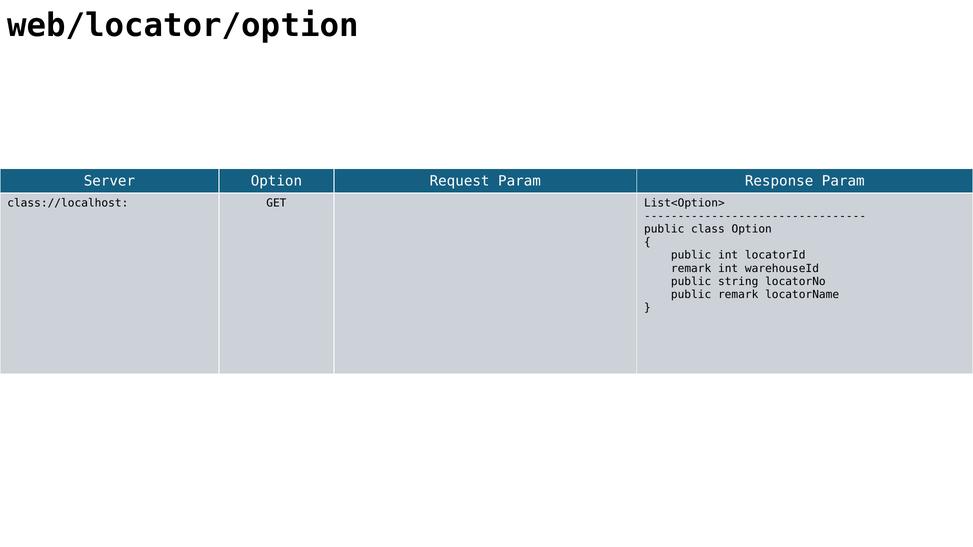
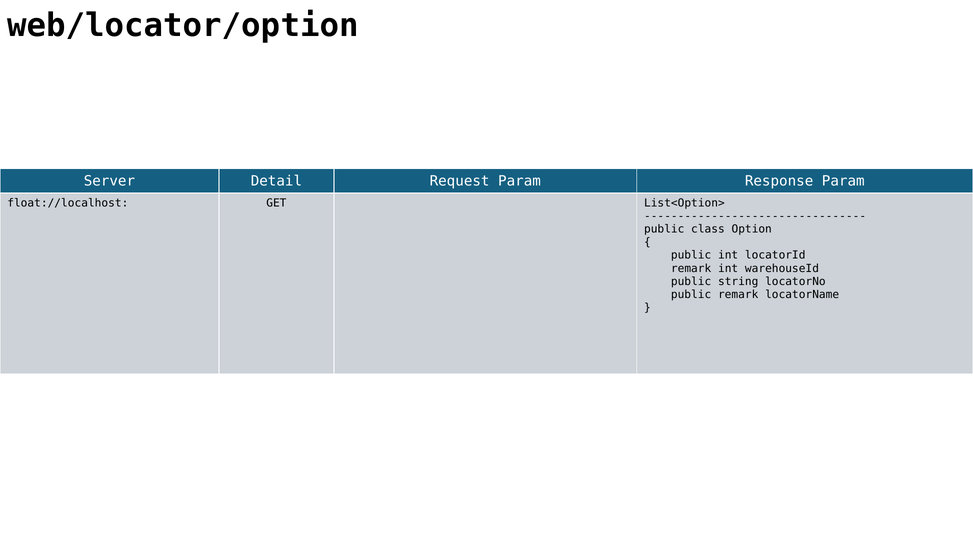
Server Option: Option -> Detail
class://localhost: class://localhost -> float://localhost
